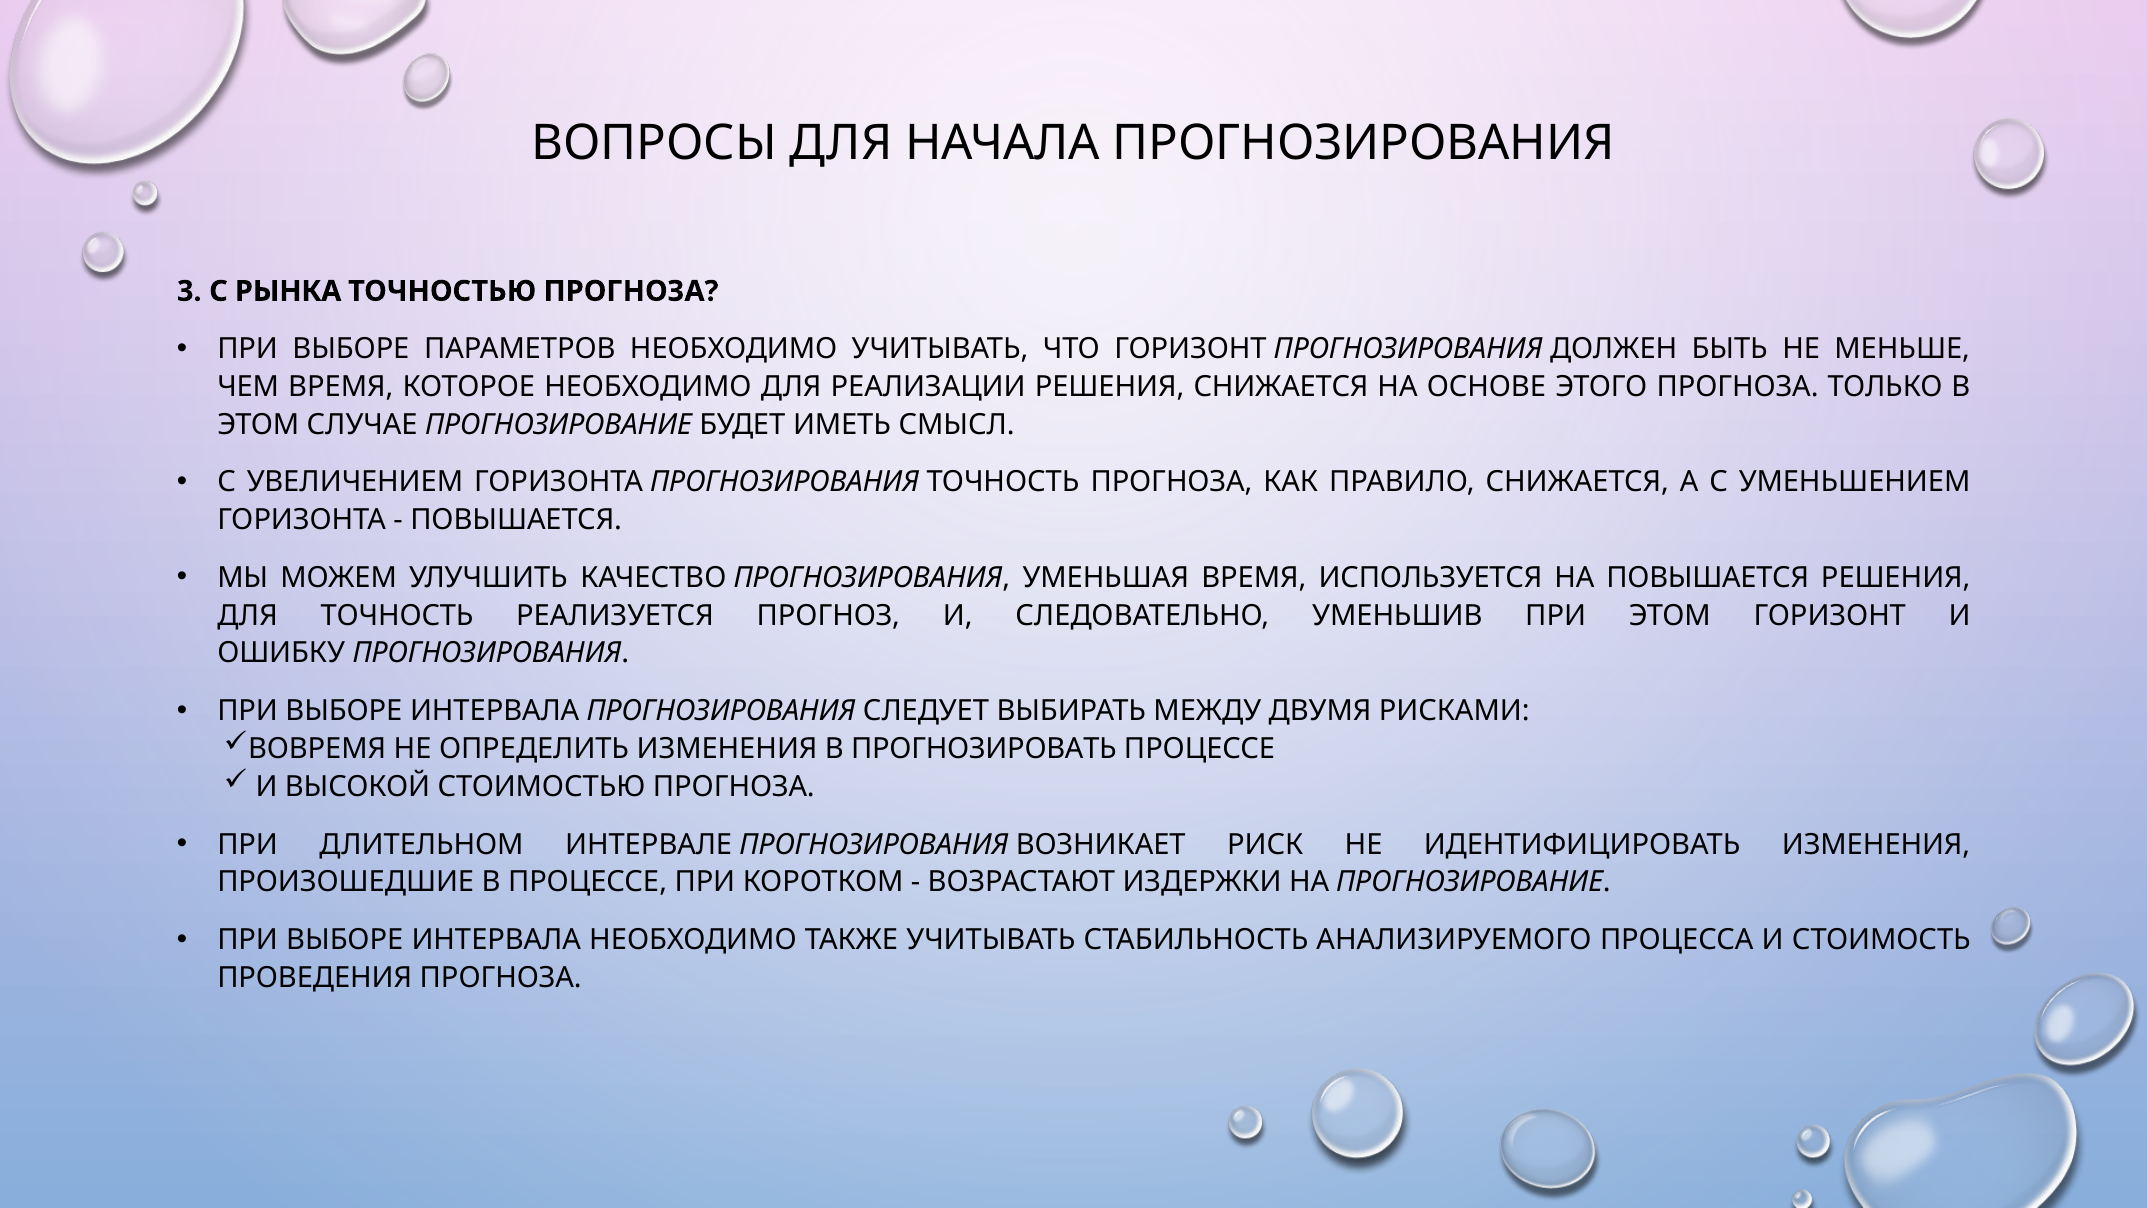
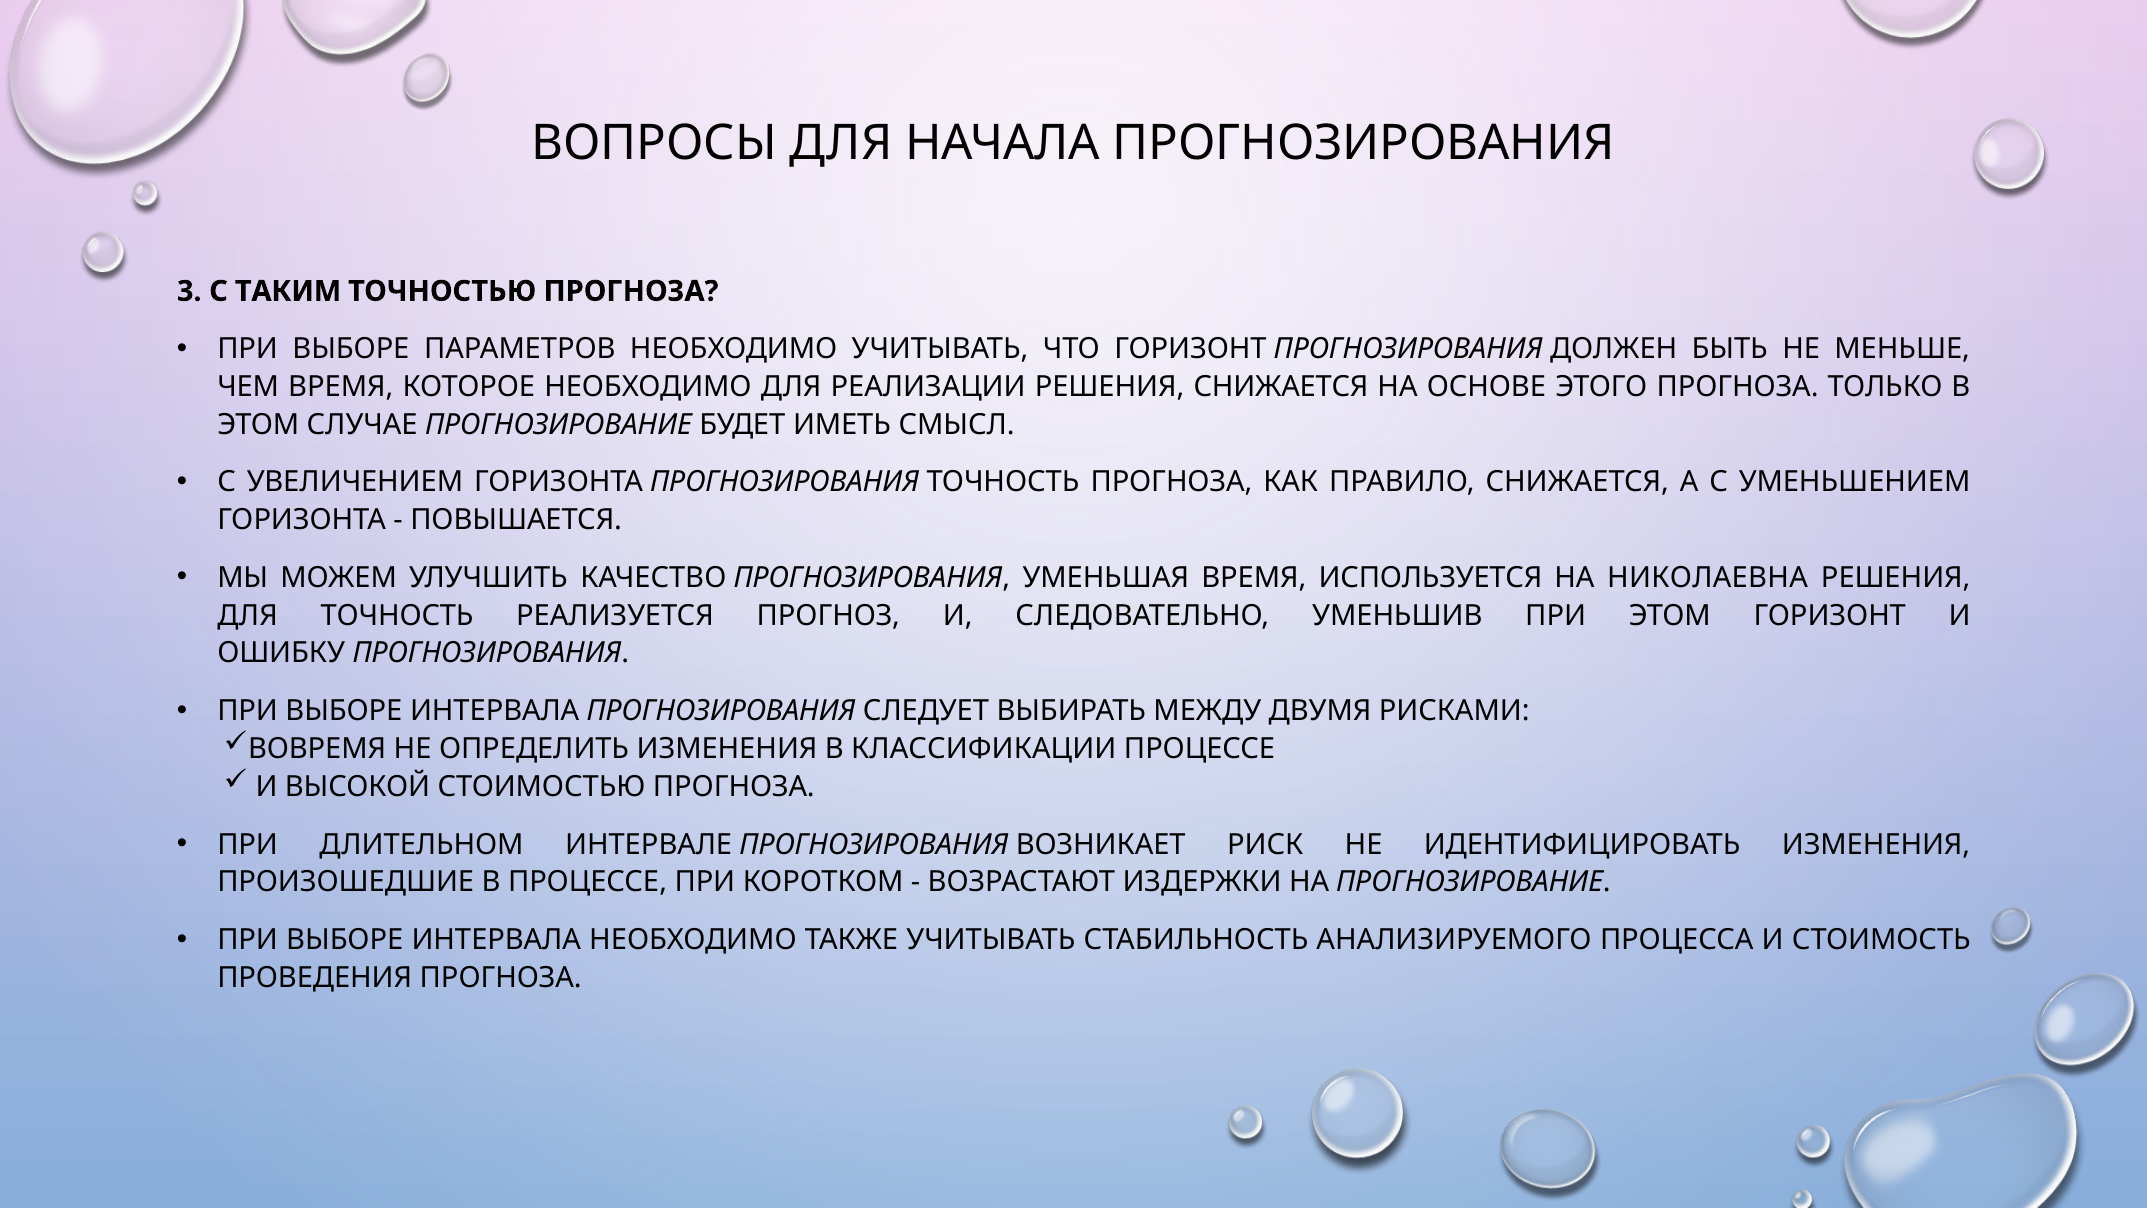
РЫНКА: РЫНКА -> ТАКИМ
НА ПОВЫШАЕТСЯ: ПОВЫШАЕТСЯ -> НИКОЛАЕВНА
ПРОГНОЗИРОВАТЬ: ПРОГНОЗИРОВАТЬ -> КЛАССИФИКАЦИИ
